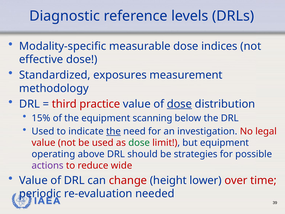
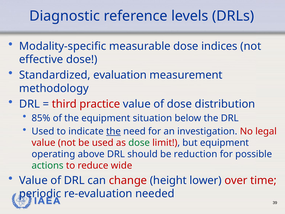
exposures: exposures -> evaluation
dose at (179, 104) underline: present -> none
15%: 15% -> 85%
scanning: scanning -> situation
strategies: strategies -> reduction
actions colour: purple -> green
